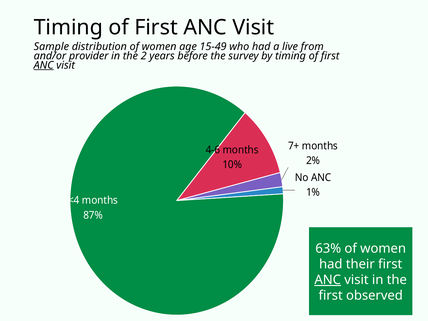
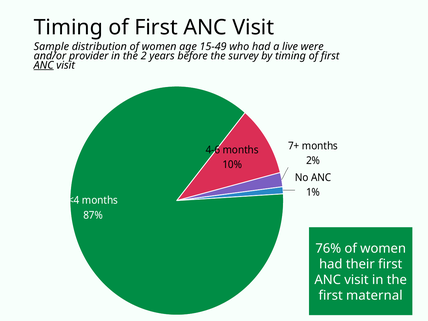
from: from -> were
63%: 63% -> 76%
ANC at (328, 280) underline: present -> none
observed: observed -> maternal
